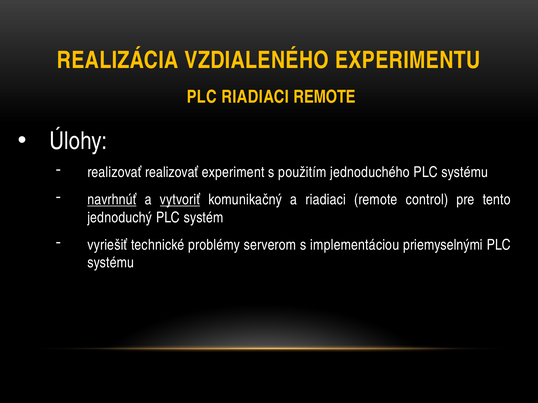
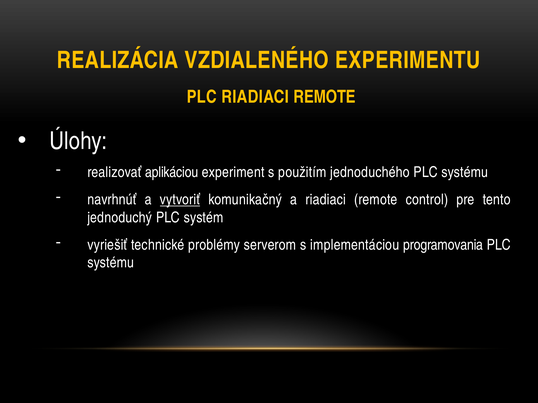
realizovať realizovať: realizovať -> aplikáciou
navrhnúť underline: present -> none
priemyselnými: priemyselnými -> programovania
